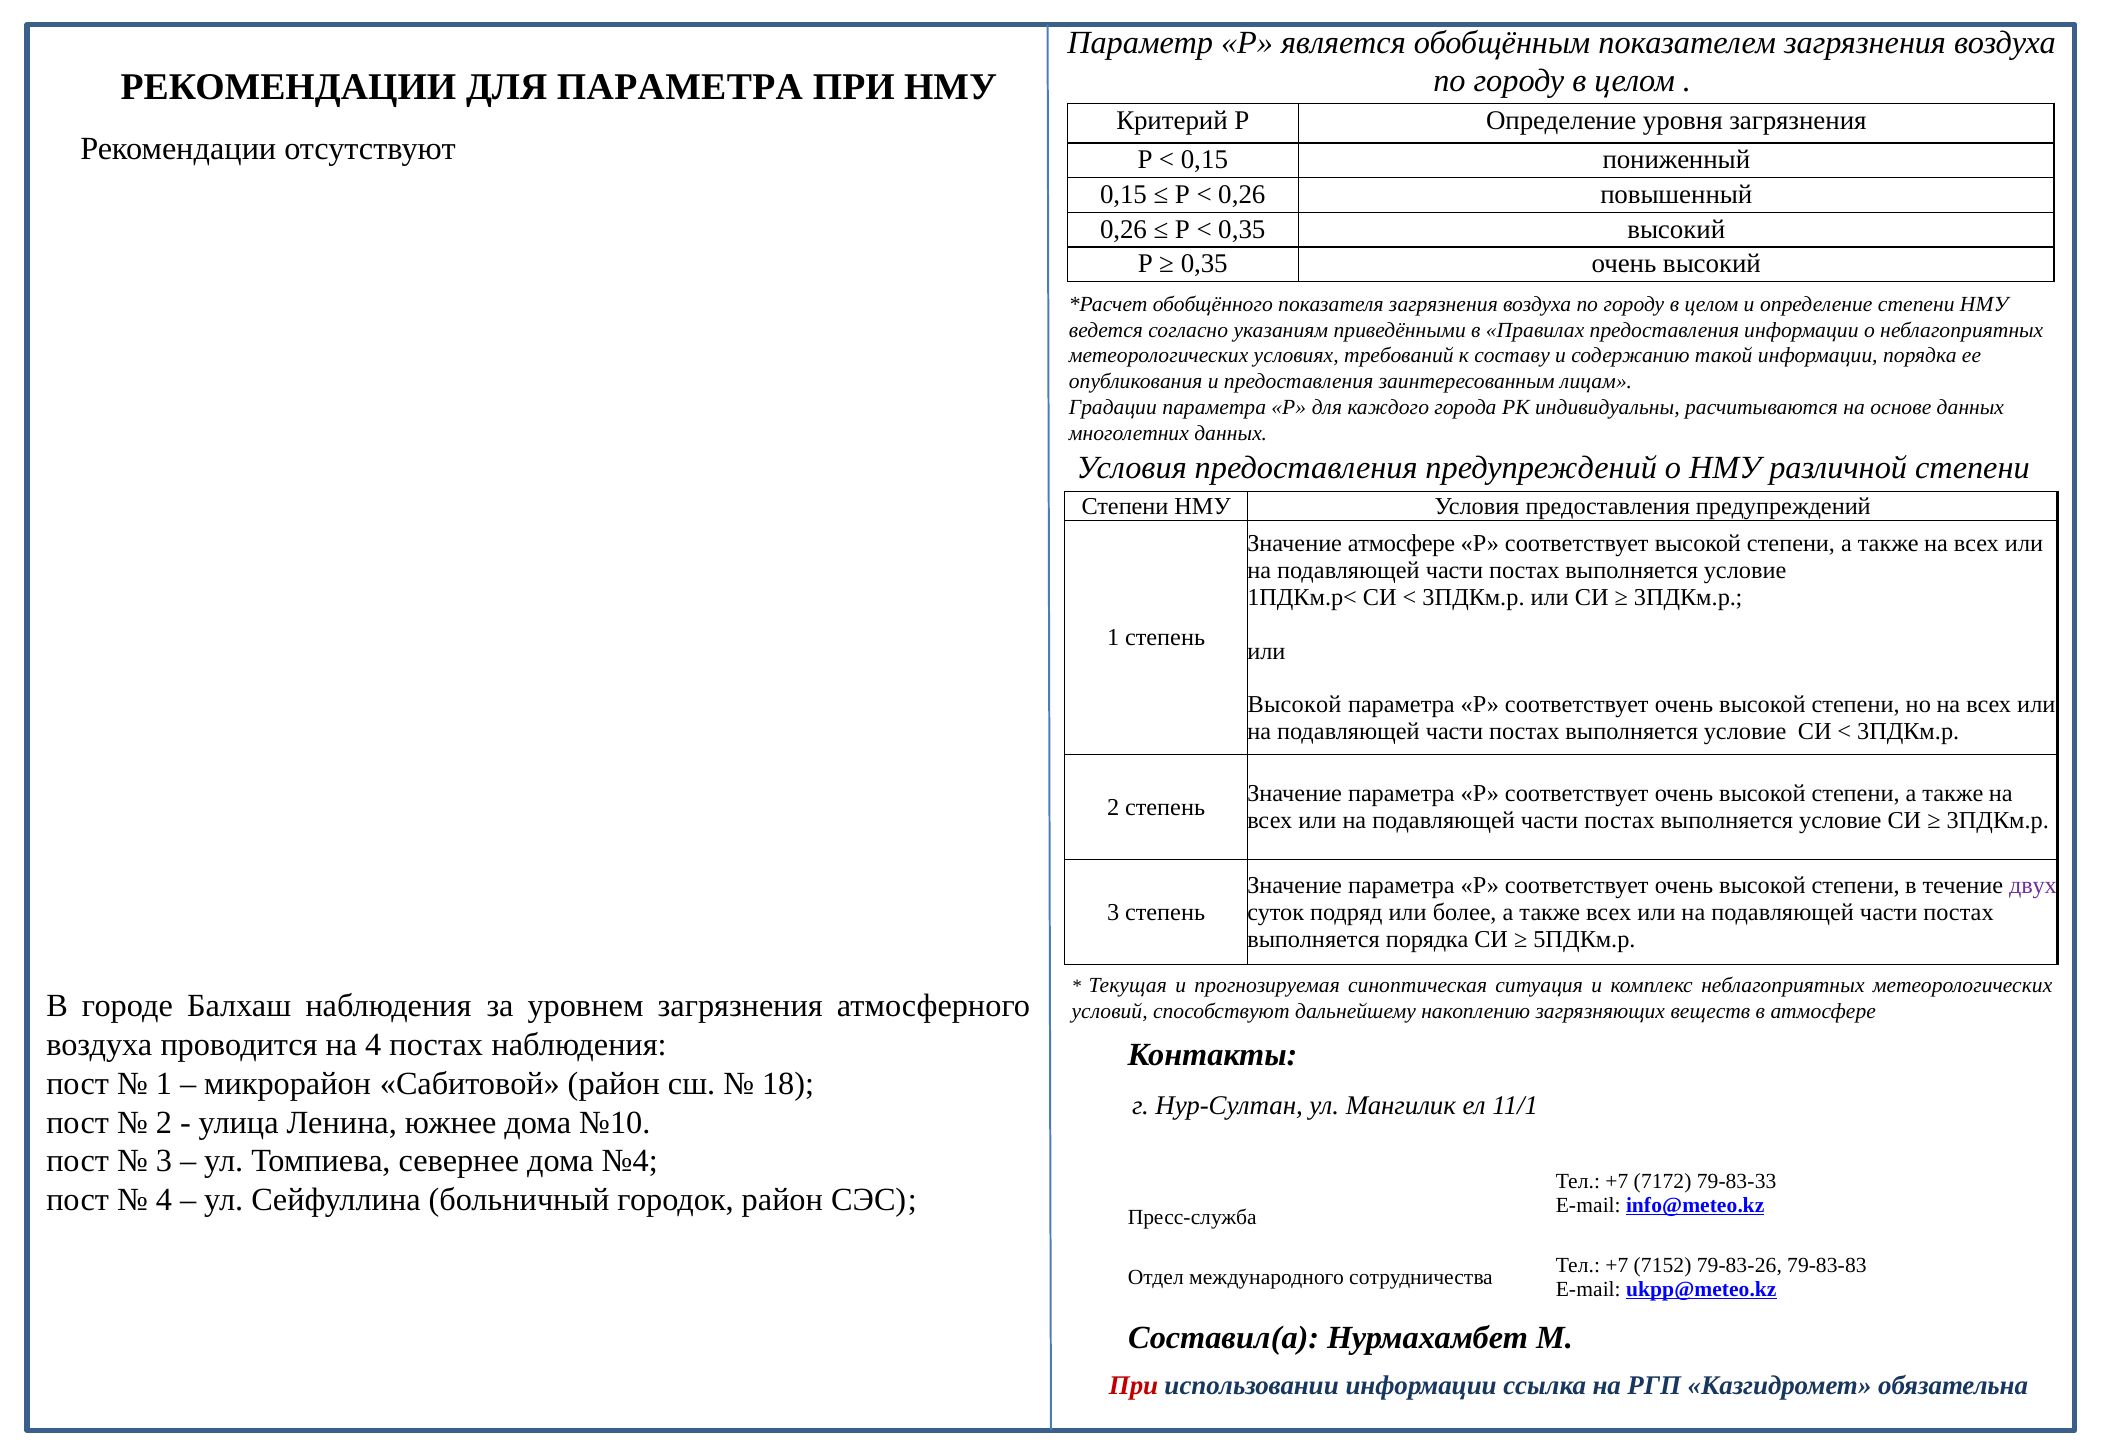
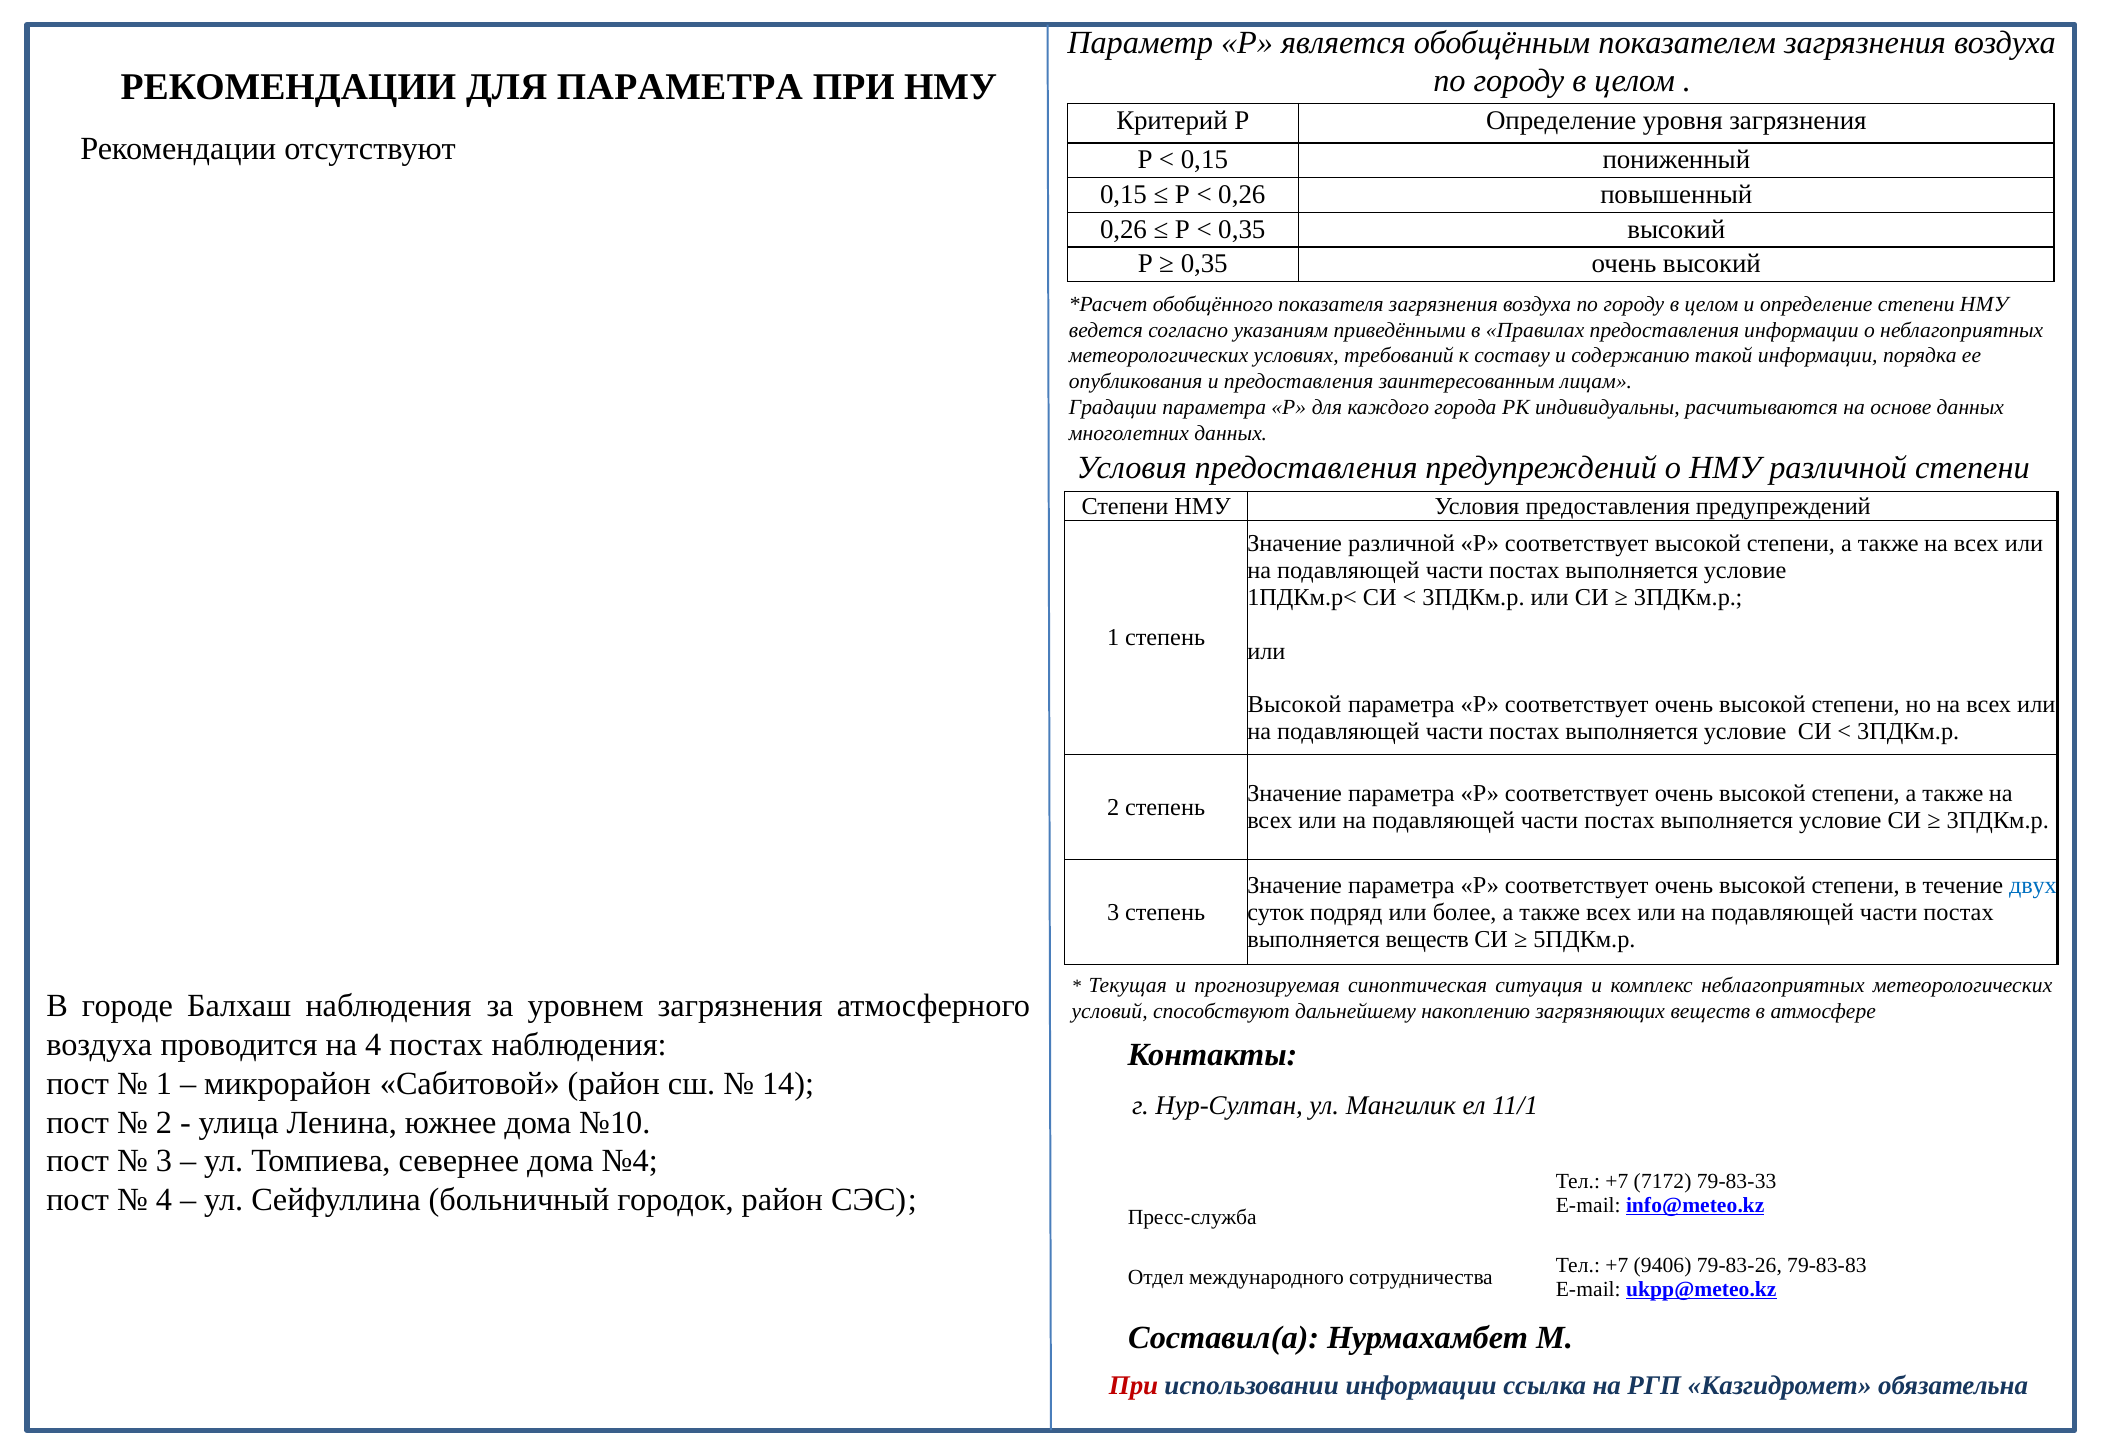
Значение атмосфере: атмосфере -> различной
двух colour: purple -> blue
выполняется порядка: порядка -> веществ
18: 18 -> 14
7152: 7152 -> 9406
